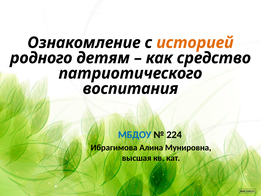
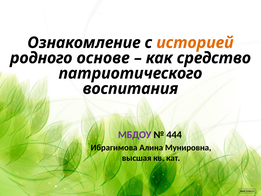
детям: детям -> основе
МБДОУ colour: blue -> purple
224: 224 -> 444
